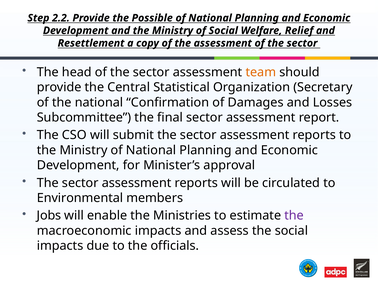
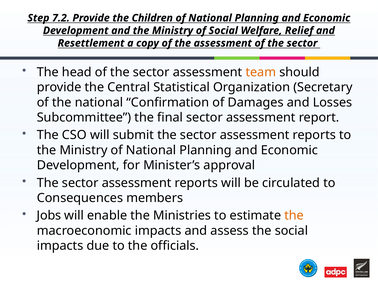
2.2: 2.2 -> 7.2
Possible: Possible -> Children
Environmental: Environmental -> Consequences
the at (294, 216) colour: purple -> orange
